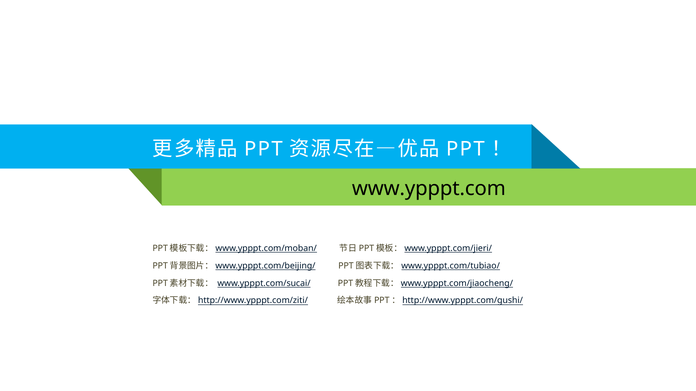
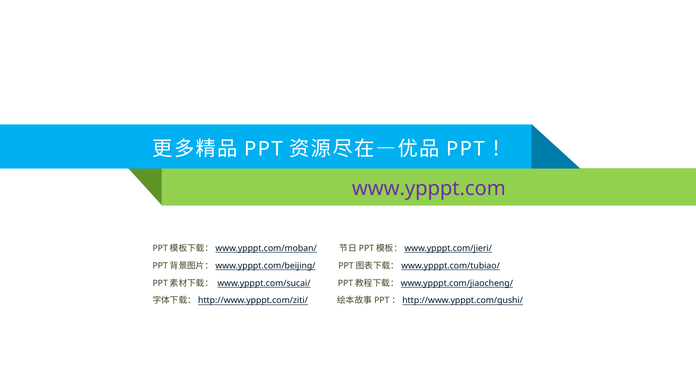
www.ypppt.com colour: black -> purple
